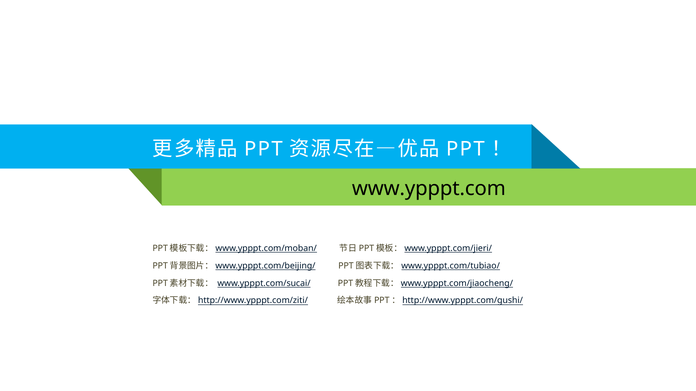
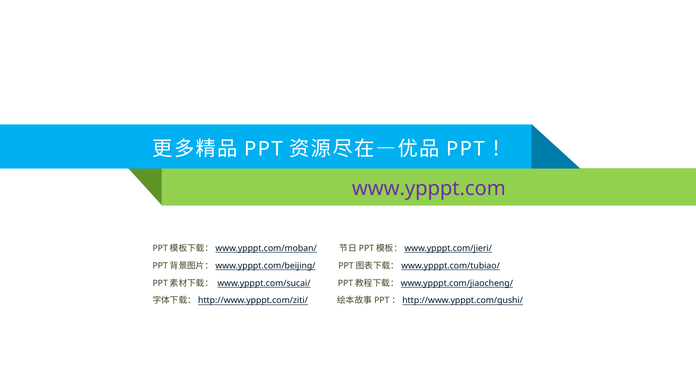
www.ypppt.com colour: black -> purple
